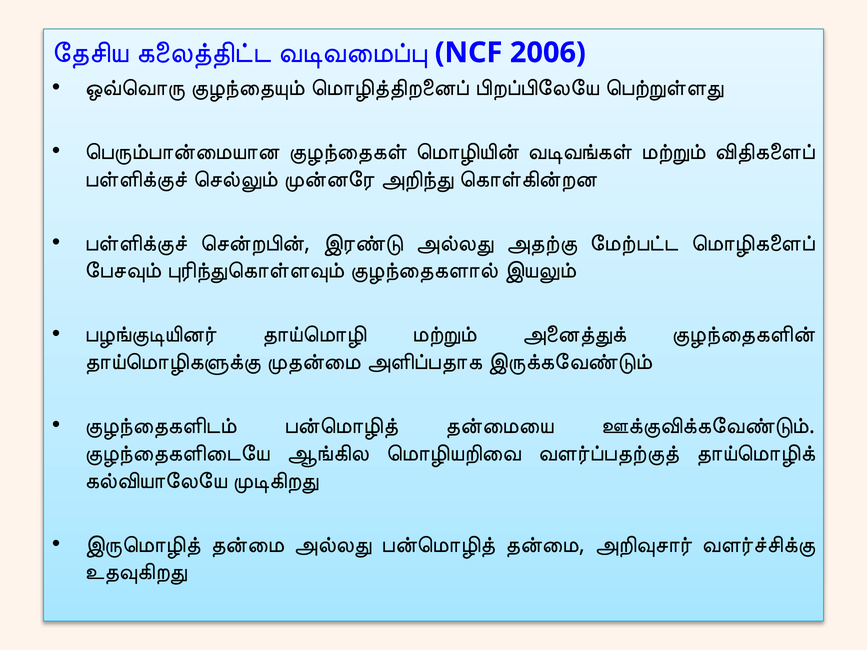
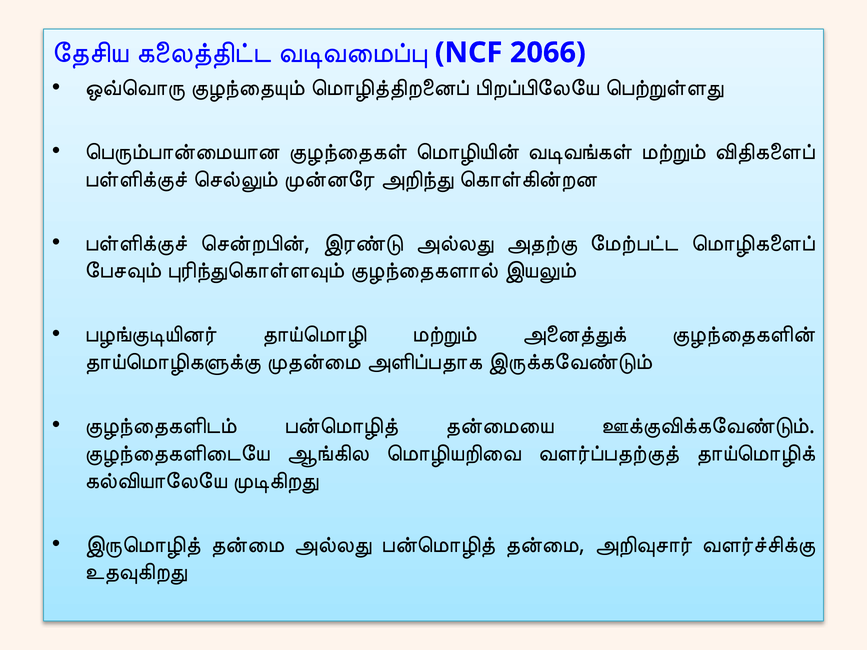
2006: 2006 -> 2066
